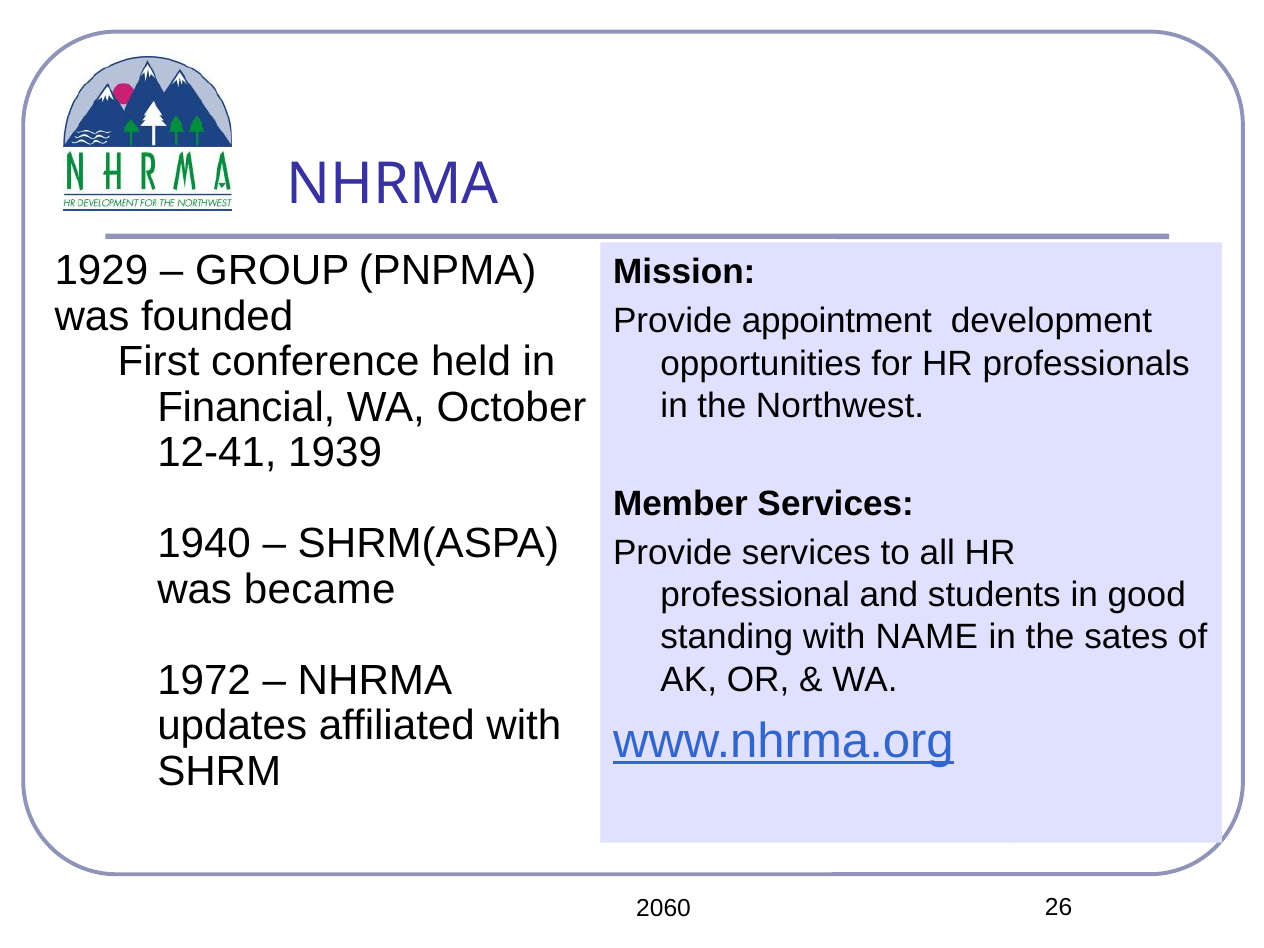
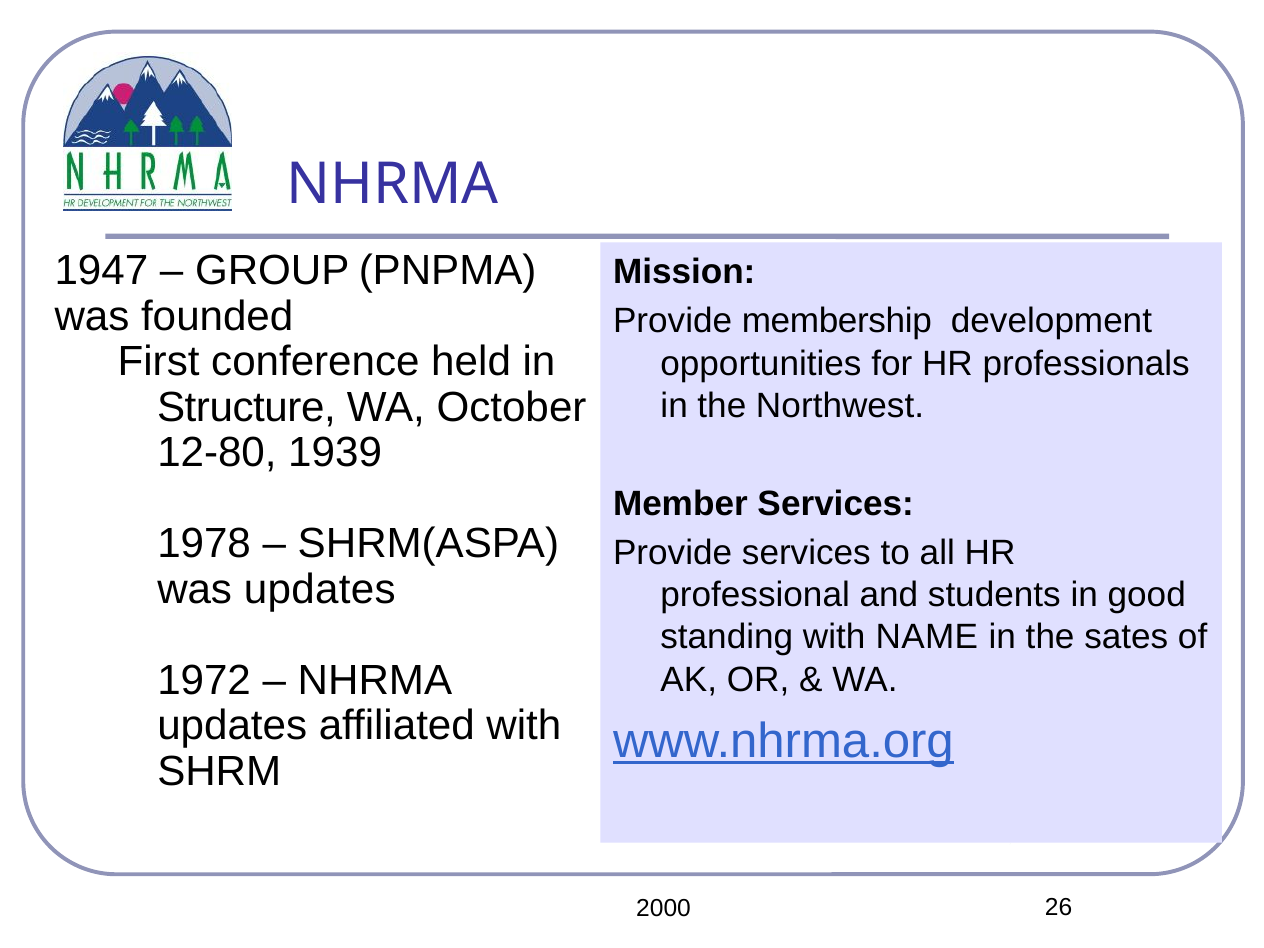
1929: 1929 -> 1947
appointment: appointment -> membership
Financial: Financial -> Structure
12-41: 12-41 -> 12-80
1940: 1940 -> 1978
was became: became -> updates
2060: 2060 -> 2000
